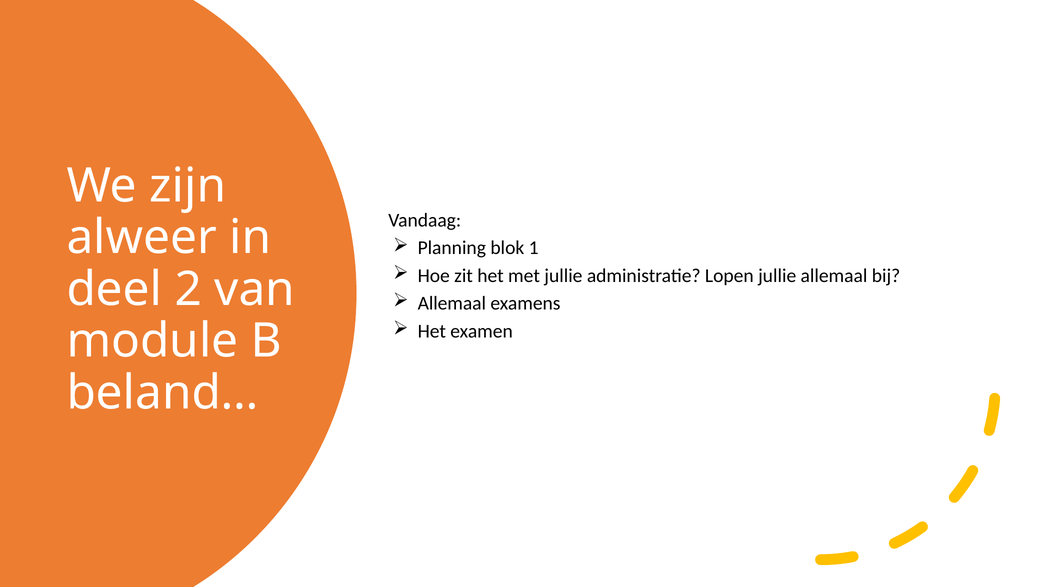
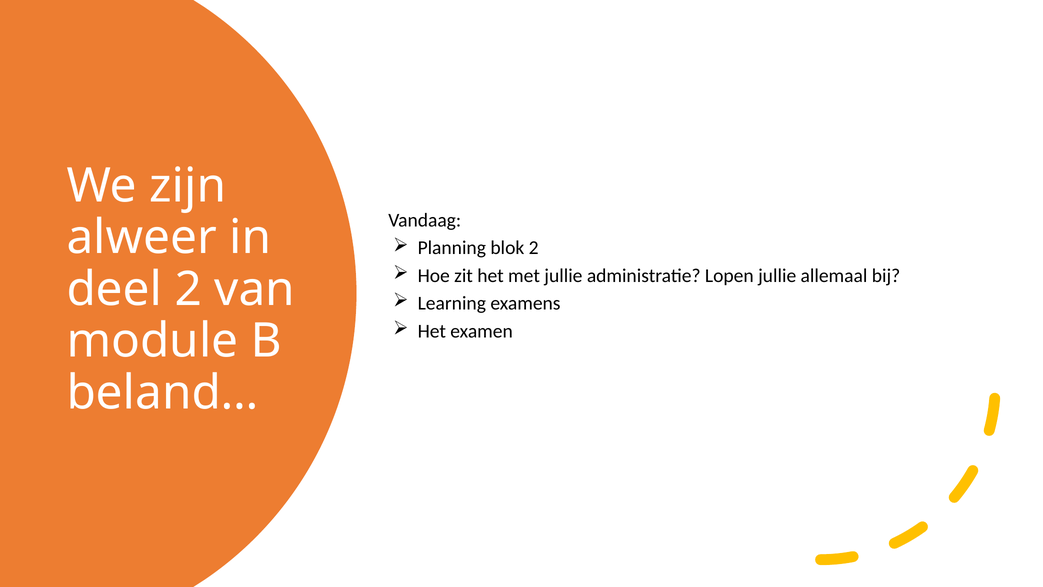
blok 1: 1 -> 2
Allemaal at (452, 303): Allemaal -> Learning
